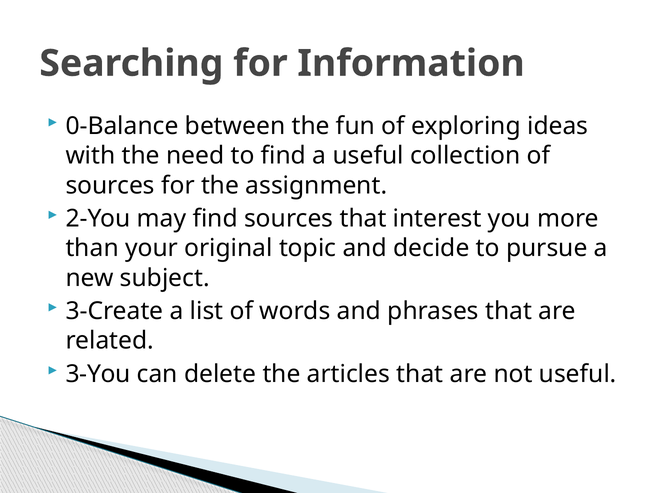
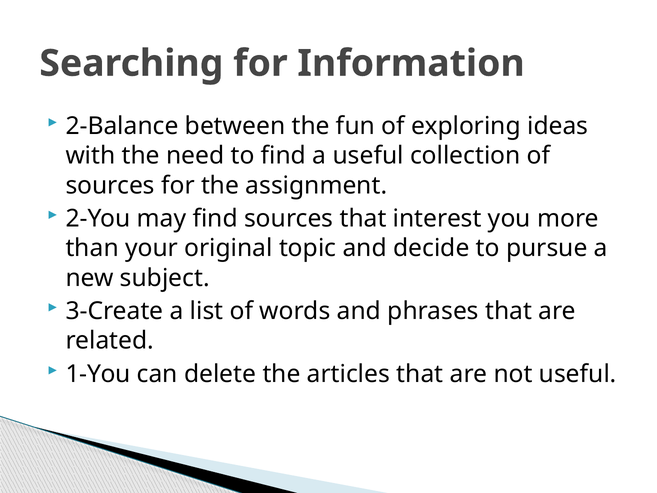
0-Balance: 0-Balance -> 2-Balance
3-You: 3-You -> 1-You
